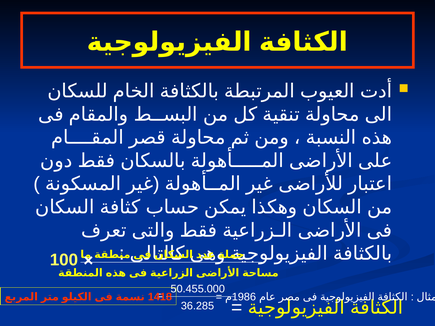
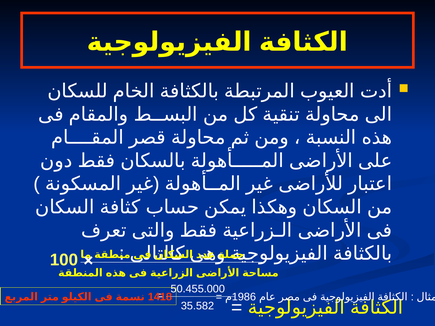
36.285: 36.285 -> 35.582
